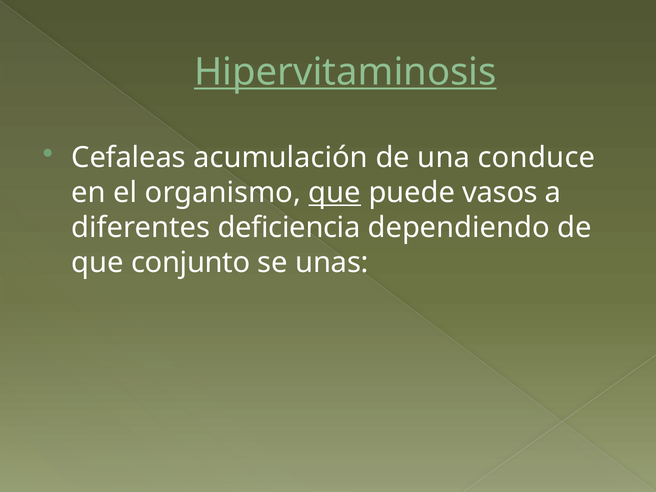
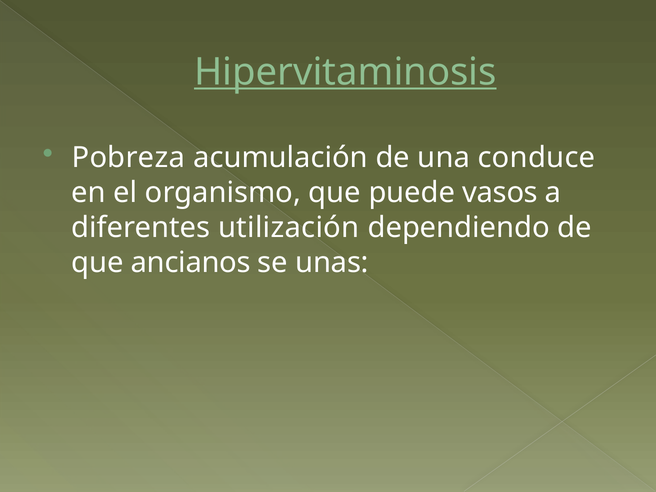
Cefaleas: Cefaleas -> Pobreza
que at (335, 193) underline: present -> none
deficiencia: deficiencia -> utilización
conjunto: conjunto -> ancianos
